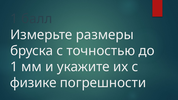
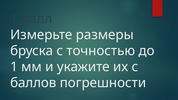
физике: физике -> баллов
